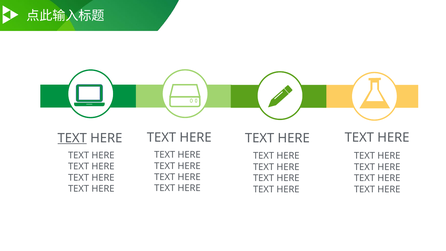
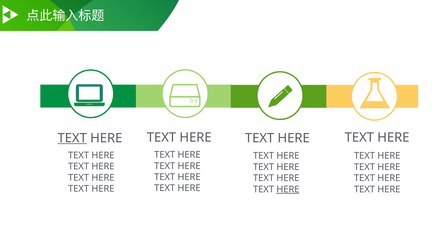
HERE at (288, 189) underline: none -> present
